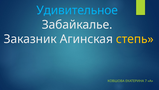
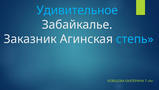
степь colour: yellow -> light blue
